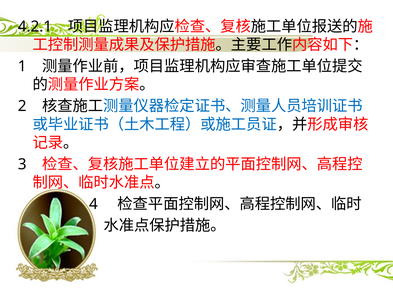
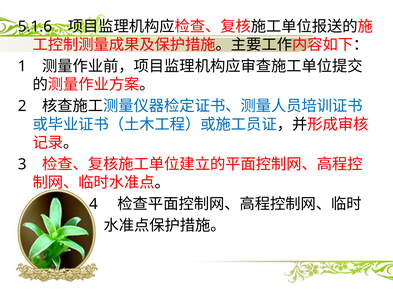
4.2.1: 4.2.1 -> 5.1.6
